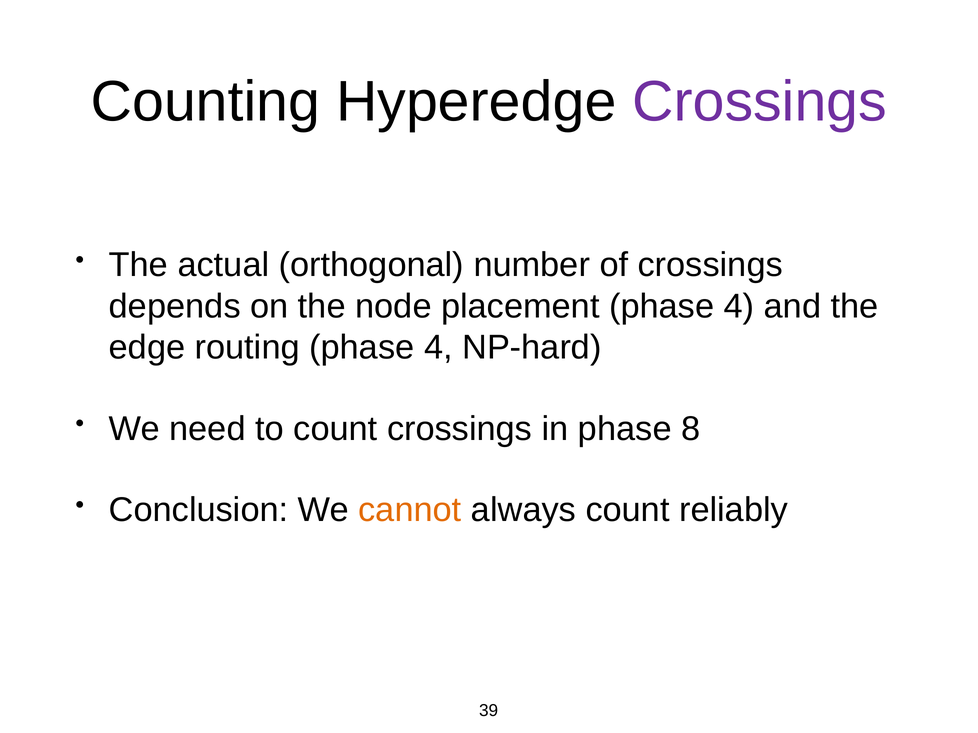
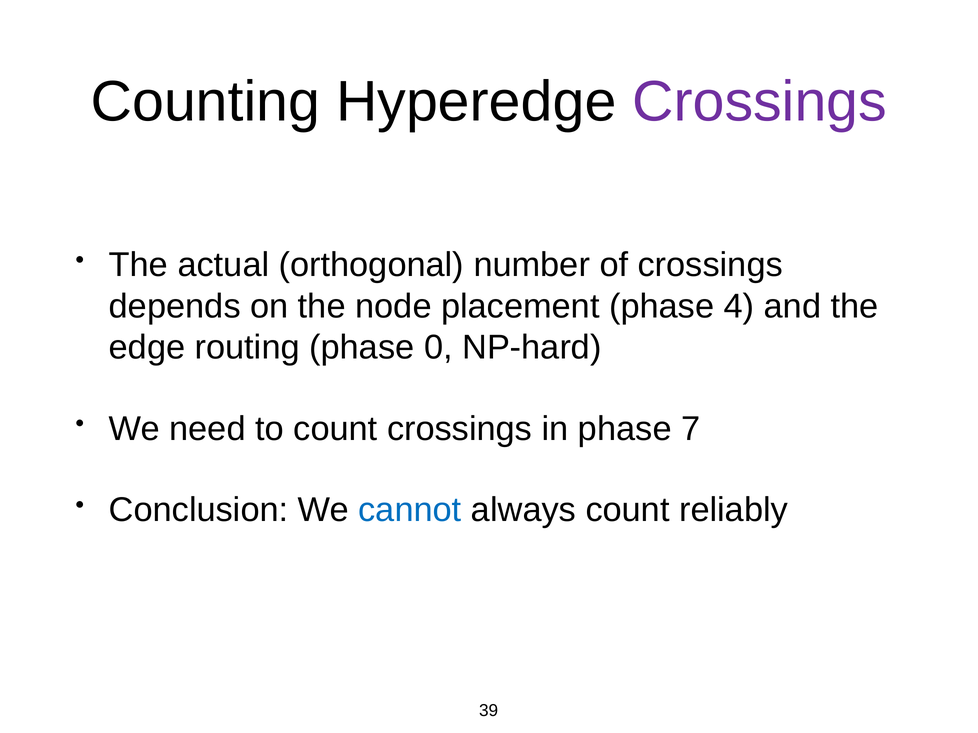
routing phase 4: 4 -> 0
8: 8 -> 7
cannot colour: orange -> blue
